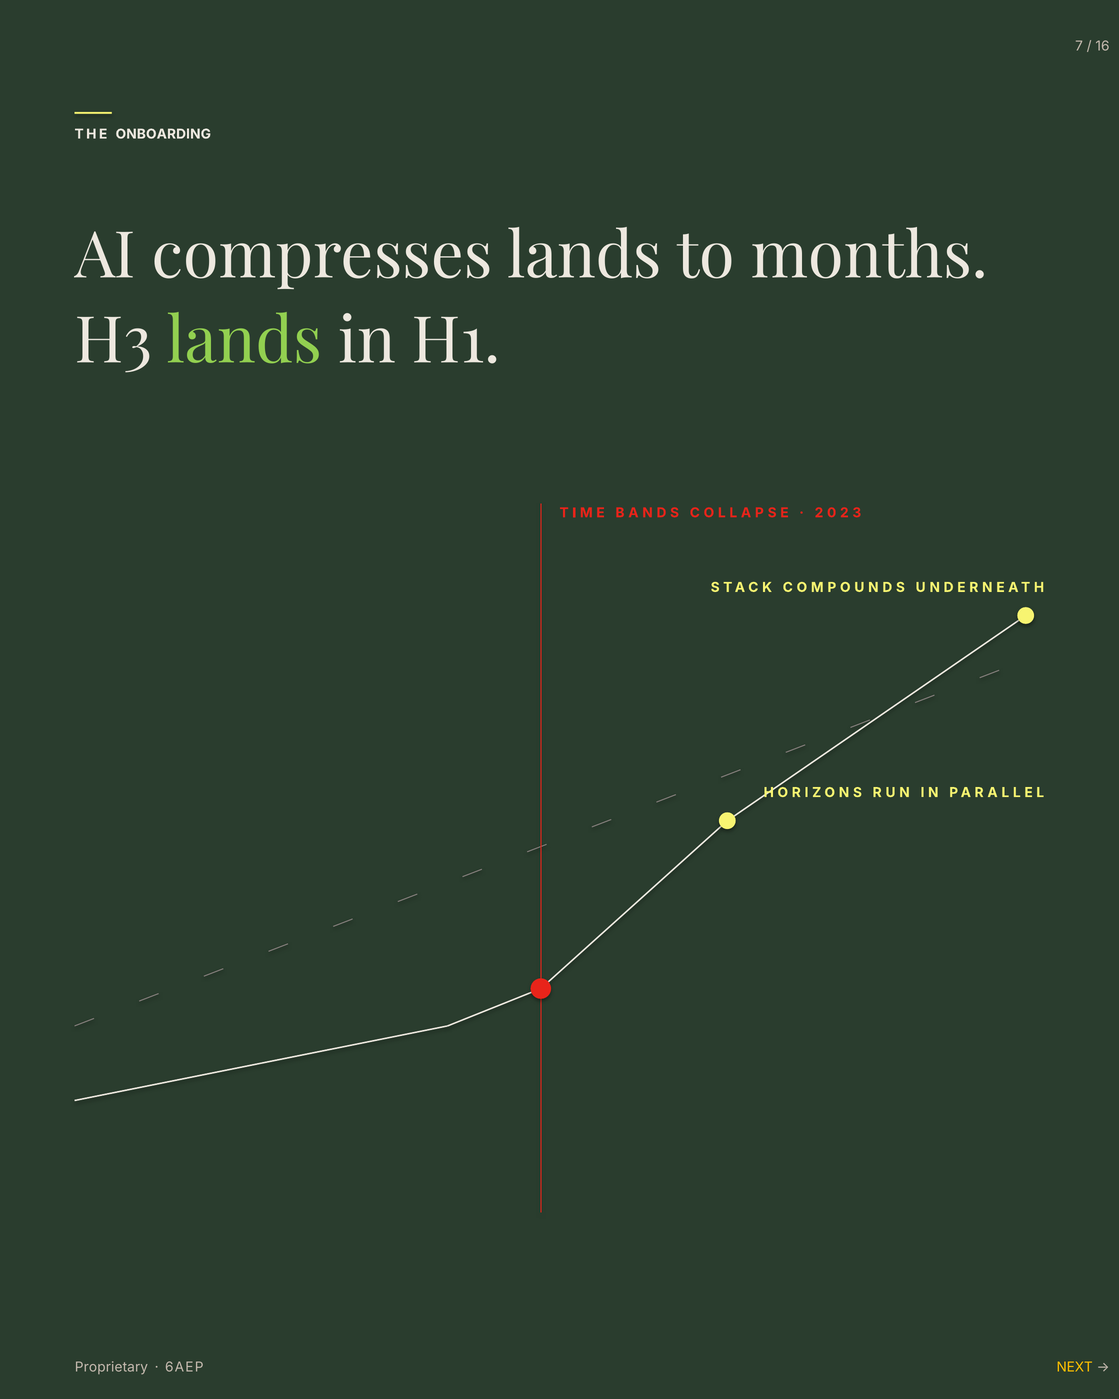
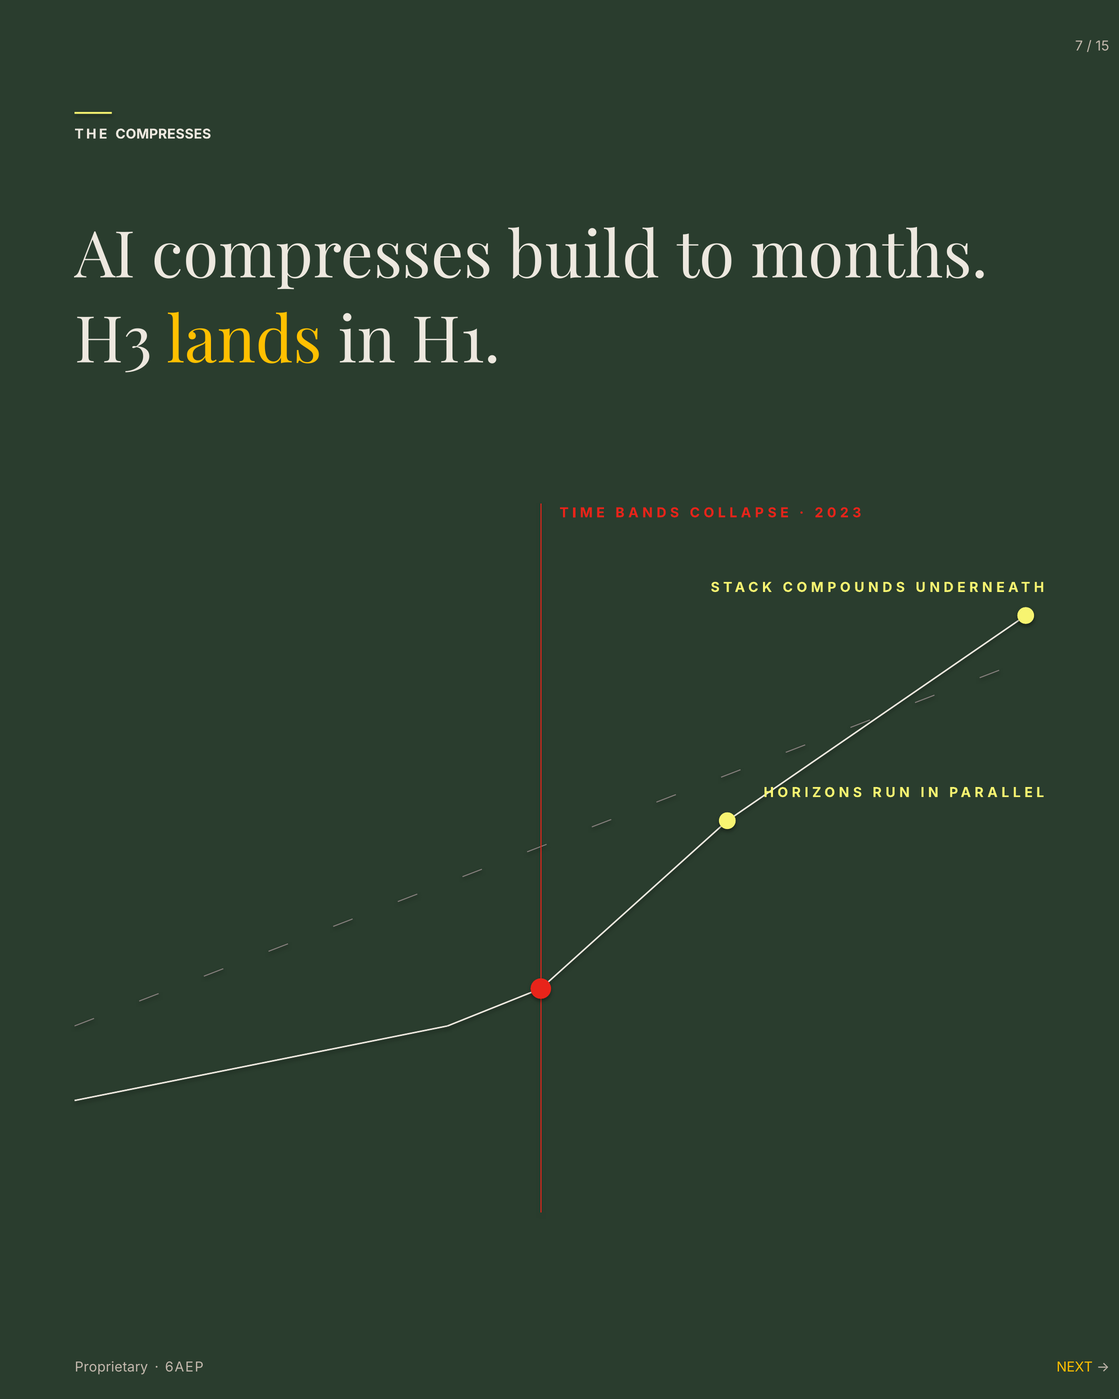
16: 16 -> 15
THE ONBOARDING: ONBOARDING -> COMPRESSES
compresses lands: lands -> build
lands at (244, 342) colour: light green -> yellow
